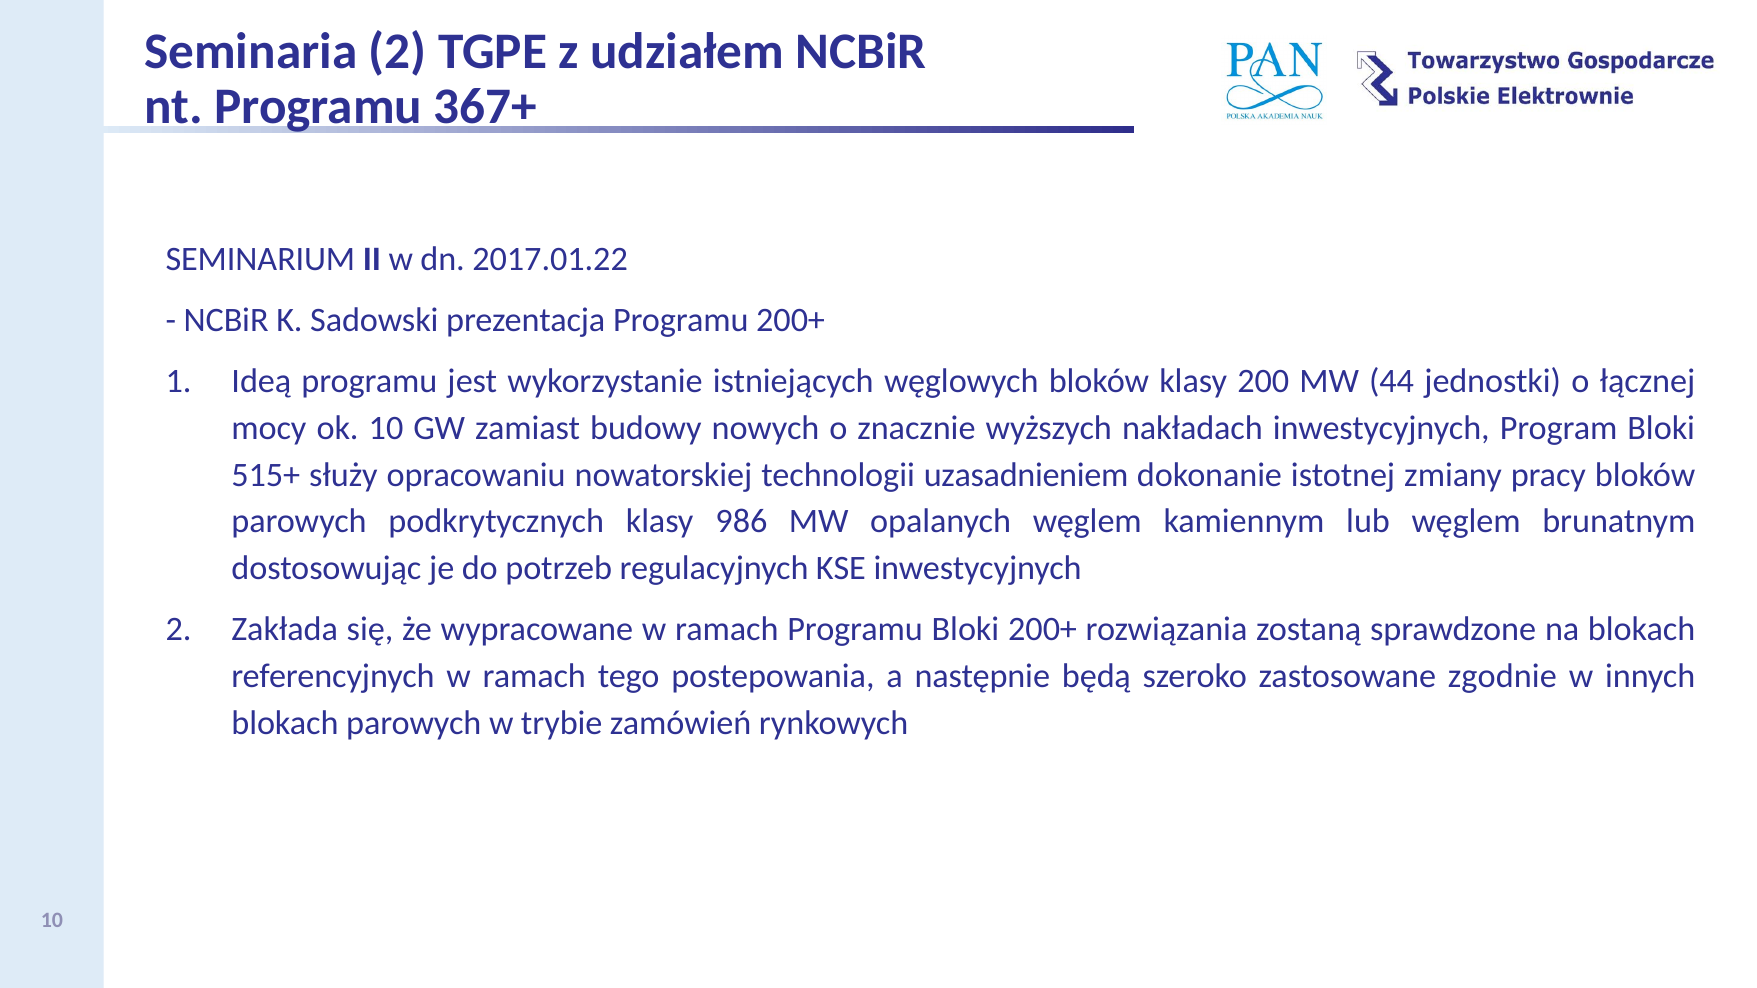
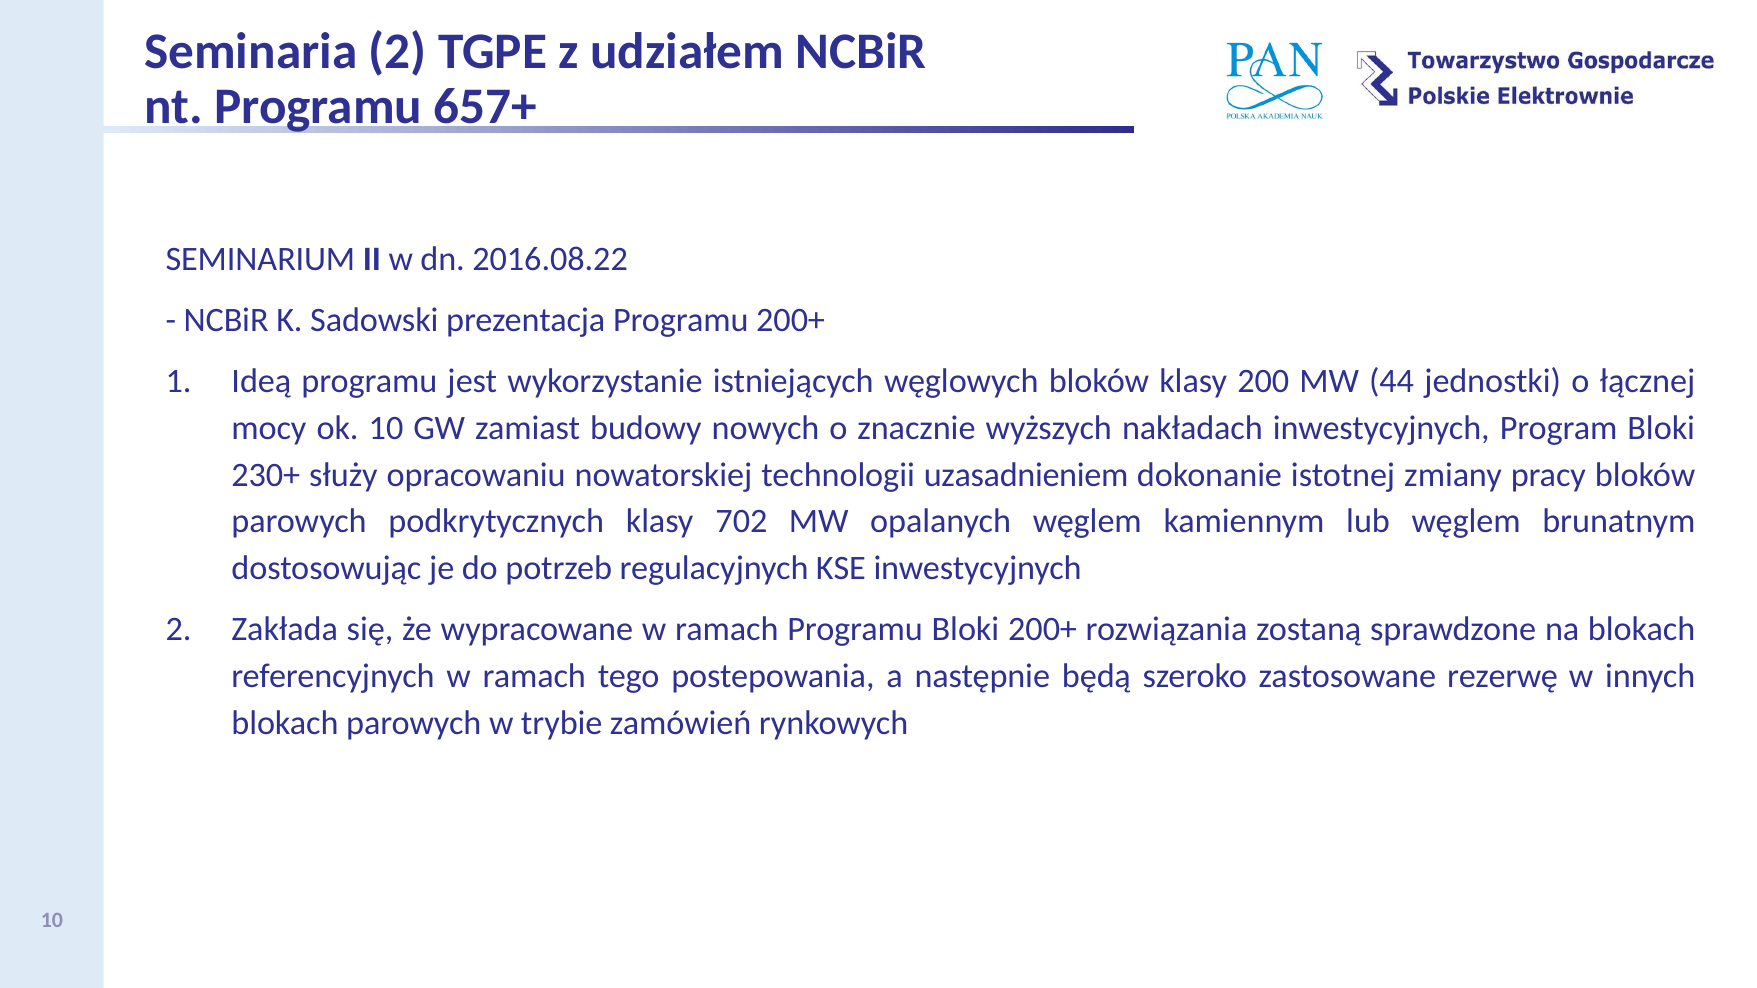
367+: 367+ -> 657+
2017.01.22: 2017.01.22 -> 2016.08.22
515+: 515+ -> 230+
986: 986 -> 702
zgodnie: zgodnie -> rezerwę
